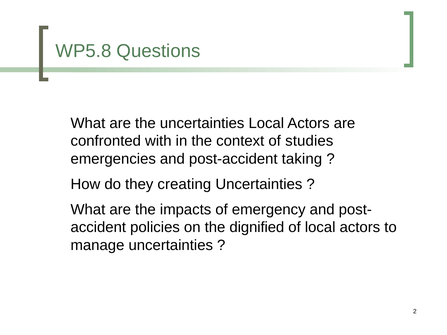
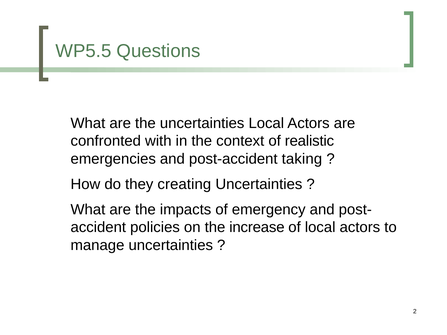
WP5.8: WP5.8 -> WP5.5
studies: studies -> realistic
dignified: dignified -> increase
